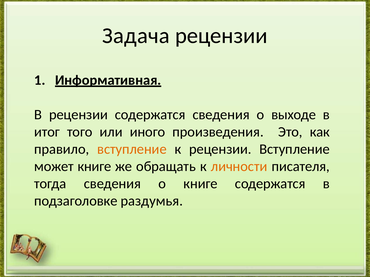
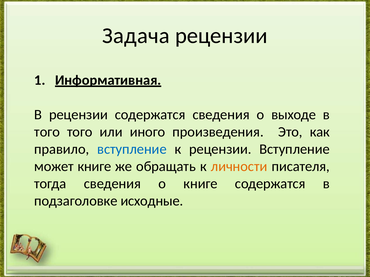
итог at (47, 132): итог -> того
вступление at (132, 149) colour: orange -> blue
раздумья: раздумья -> исходные
